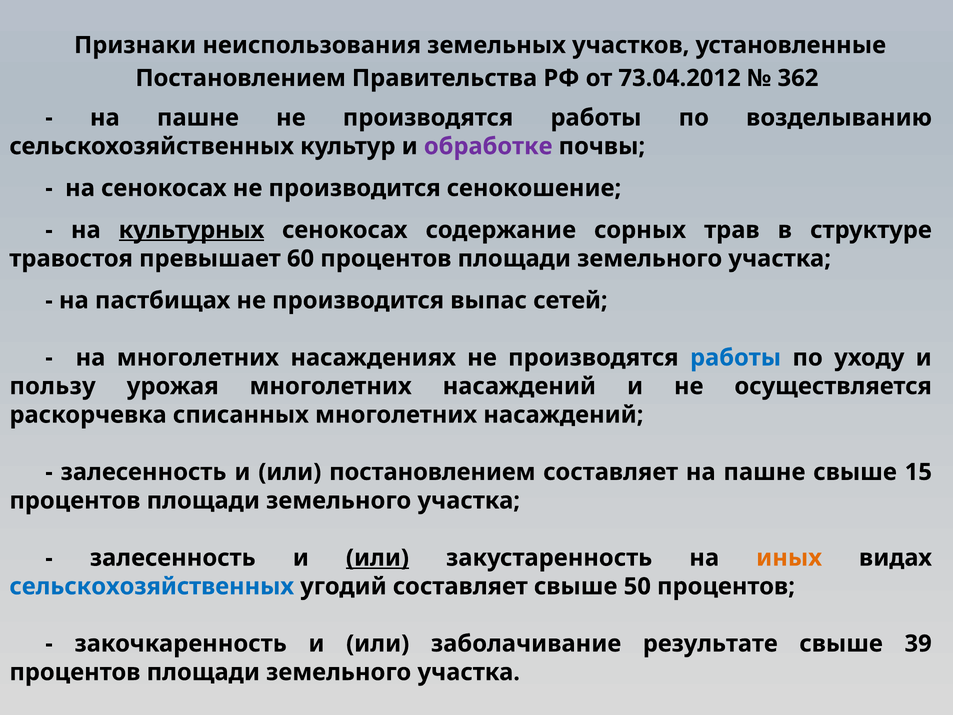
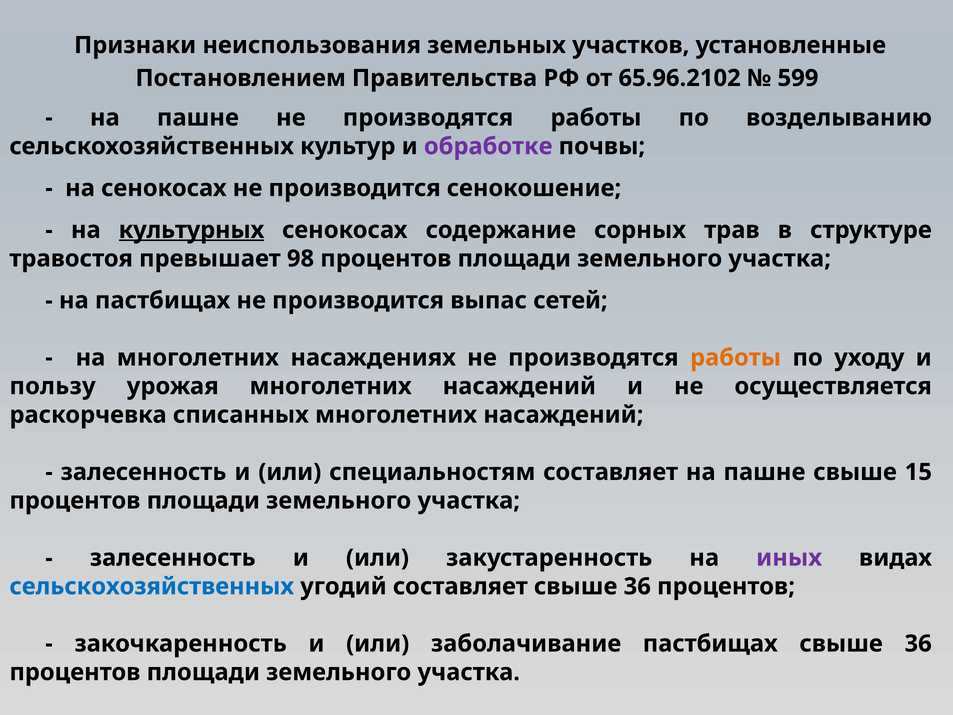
73.04.2012: 73.04.2012 -> 65.96.2102
362: 362 -> 599
60: 60 -> 98
работы at (736, 358) colour: blue -> orange
или постановлением: постановлением -> специальностям
или at (377, 558) underline: present -> none
иных colour: orange -> purple
составляет свыше 50: 50 -> 36
заболачивание результате: результате -> пастбищах
39 at (918, 643): 39 -> 36
